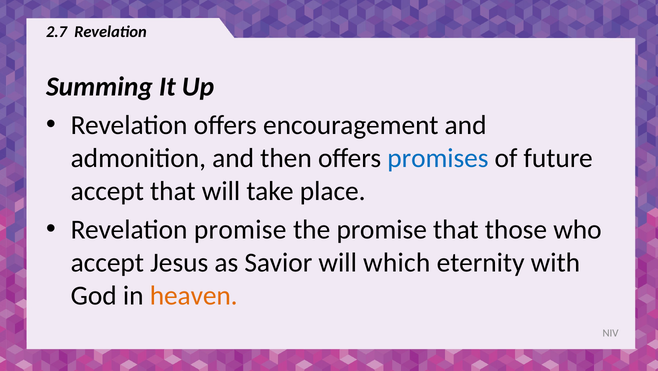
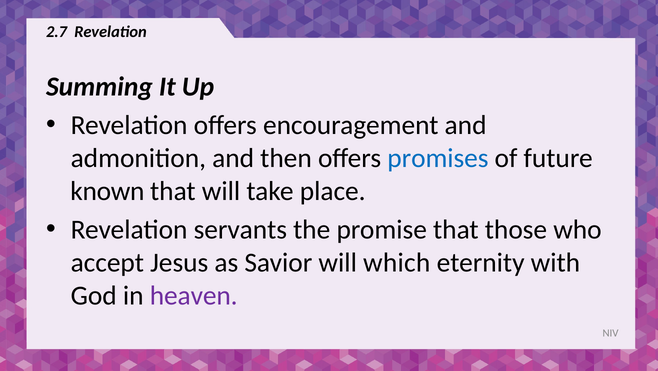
accept at (107, 191): accept -> known
Revelation promise: promise -> servants
heaven colour: orange -> purple
